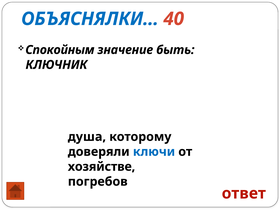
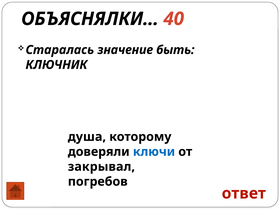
ОБЪЯСНЯЛКИ… colour: blue -> black
Спокойным: Спокойным -> Старалась
хозяйстве: хозяйстве -> закрывал
